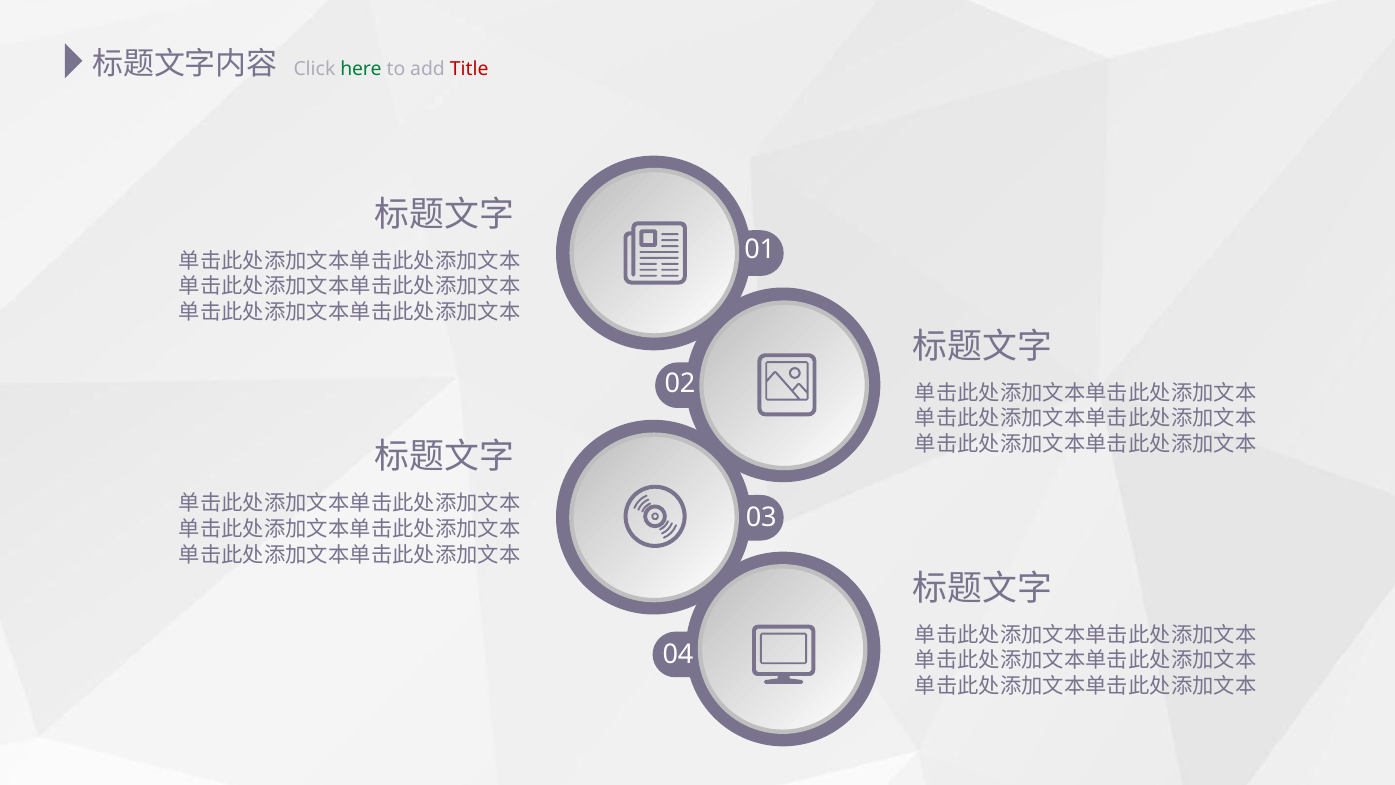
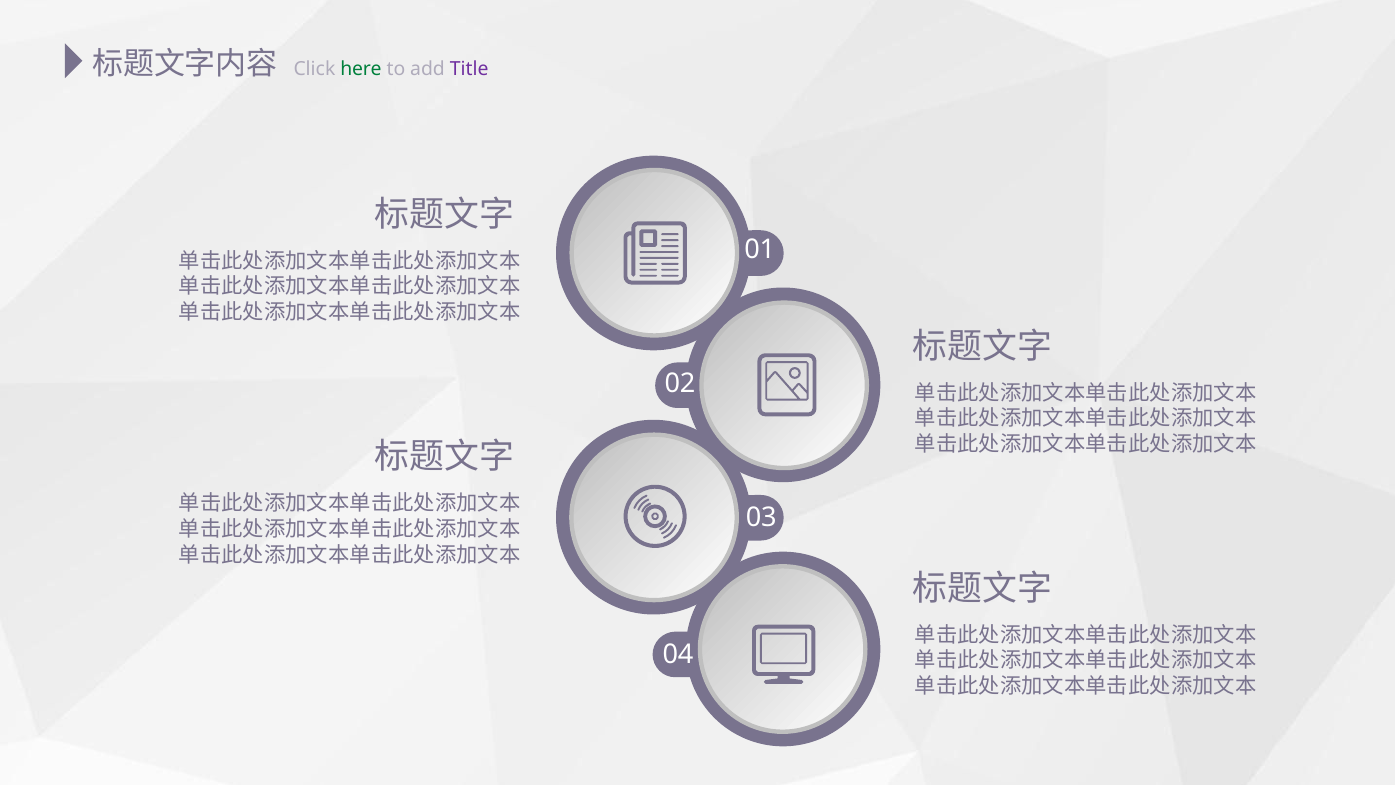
Title colour: red -> purple
